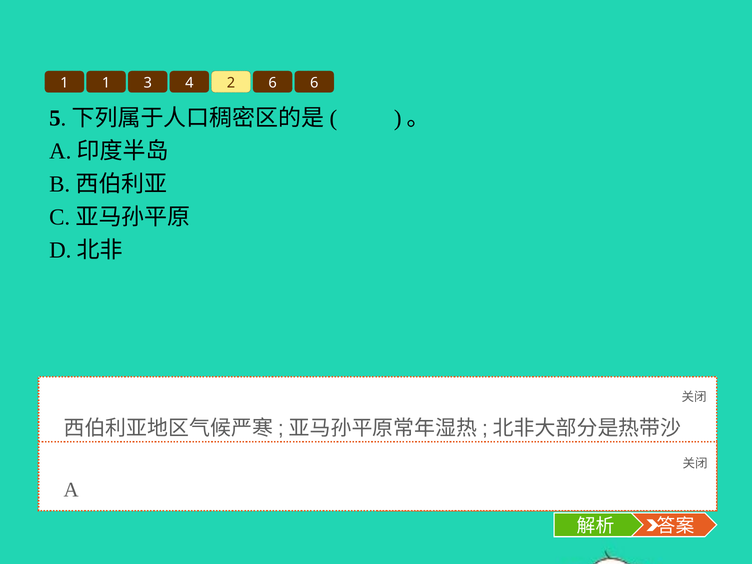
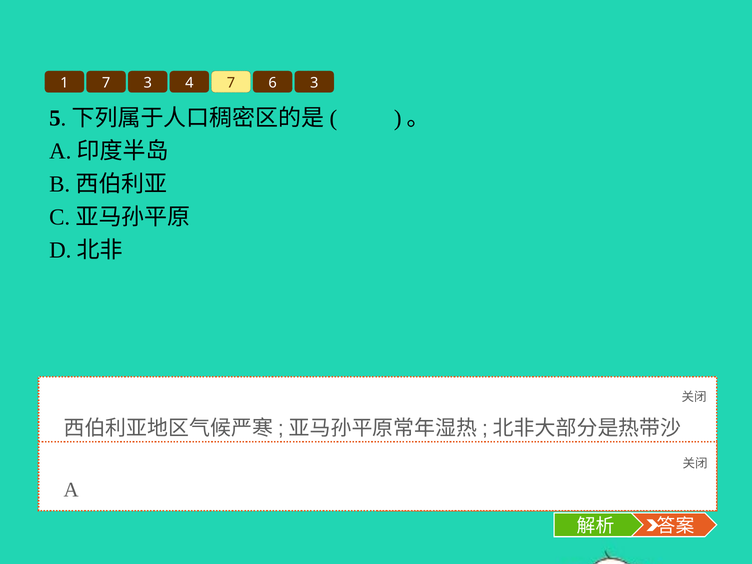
1 1: 1 -> 7
4 2: 2 -> 7
6 6: 6 -> 3
